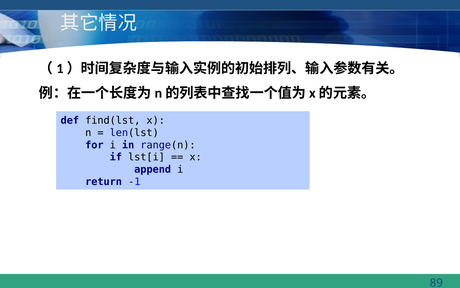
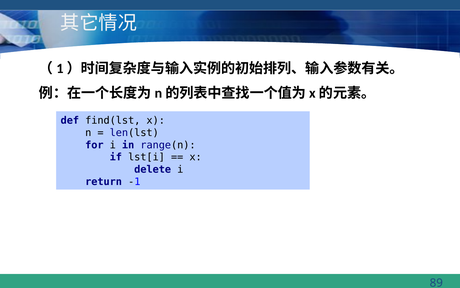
append: append -> delete
